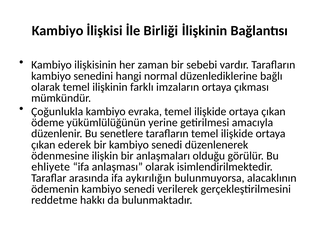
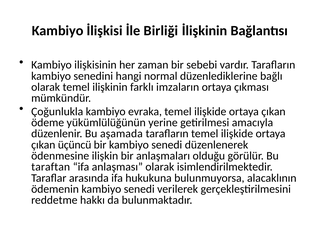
senetlere: senetlere -> aşamada
ederek: ederek -> üçüncü
ehliyete: ehliyete -> taraftan
aykırılığın: aykırılığın -> hukukuna
